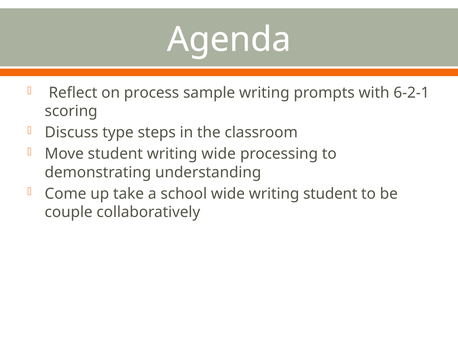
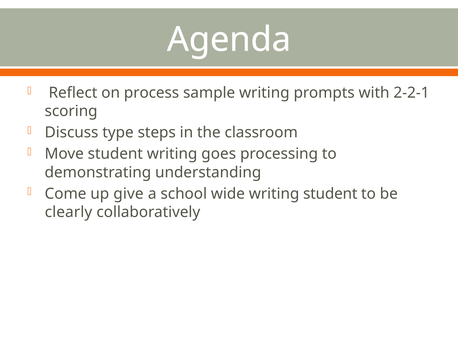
6-2-1: 6-2-1 -> 2-2-1
writing wide: wide -> goes
take: take -> give
couple: couple -> clearly
